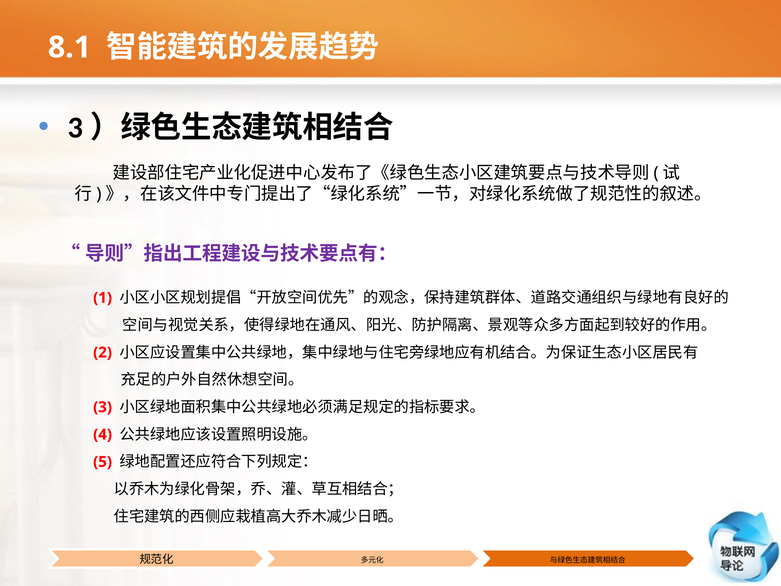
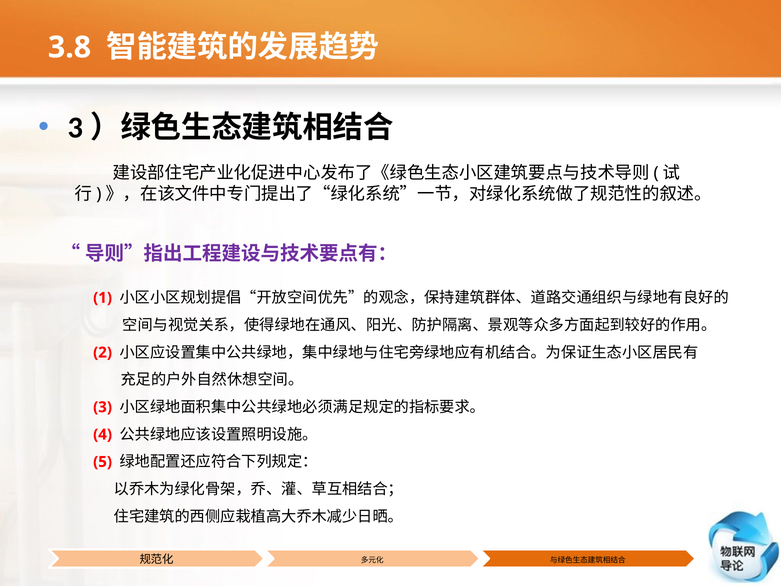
8.1: 8.1 -> 3.8
